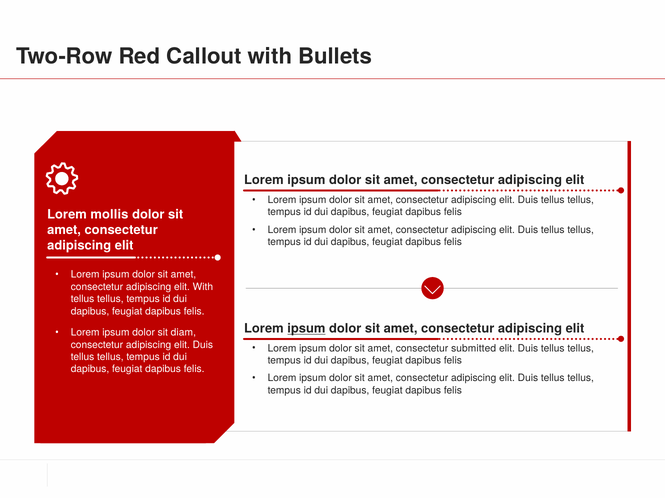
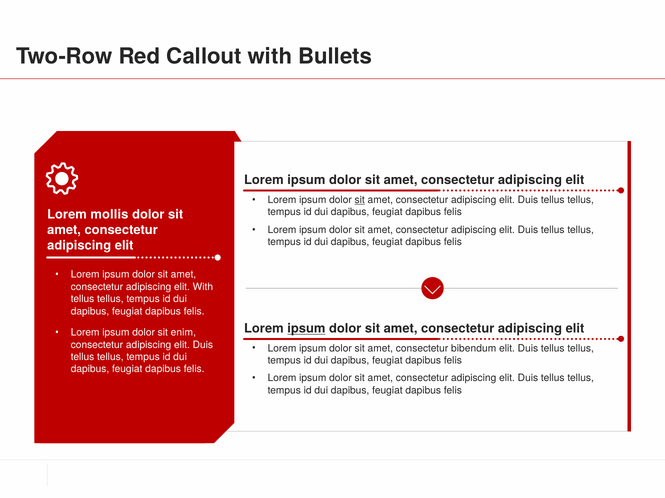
sit at (360, 200) underline: none -> present
diam: diam -> enim
submitted: submitted -> bibendum
